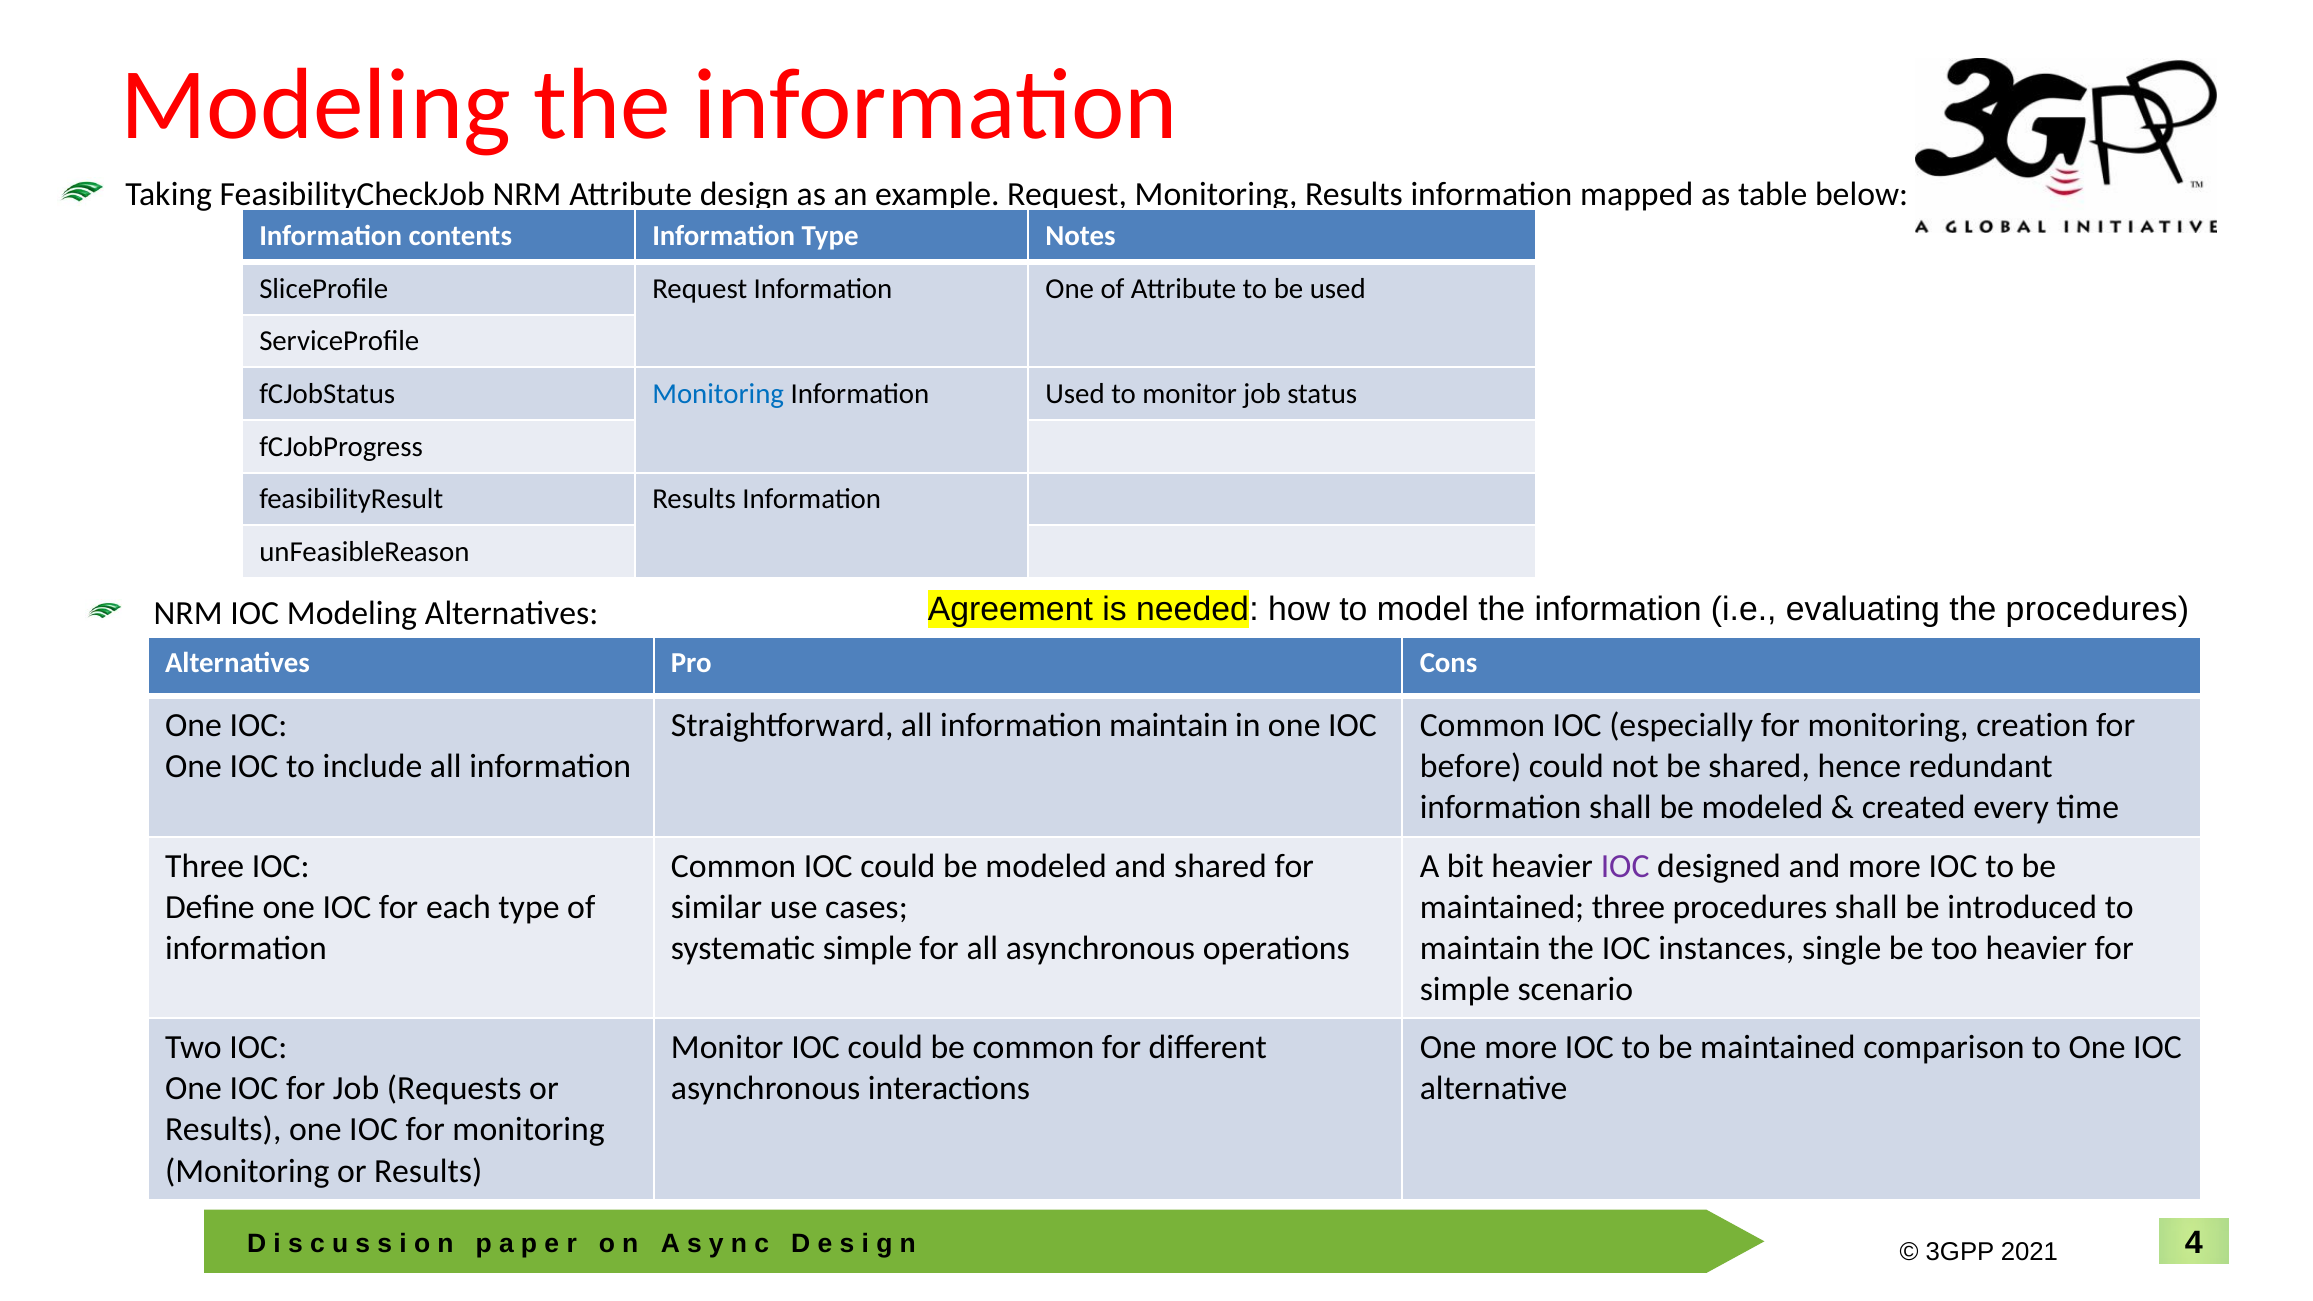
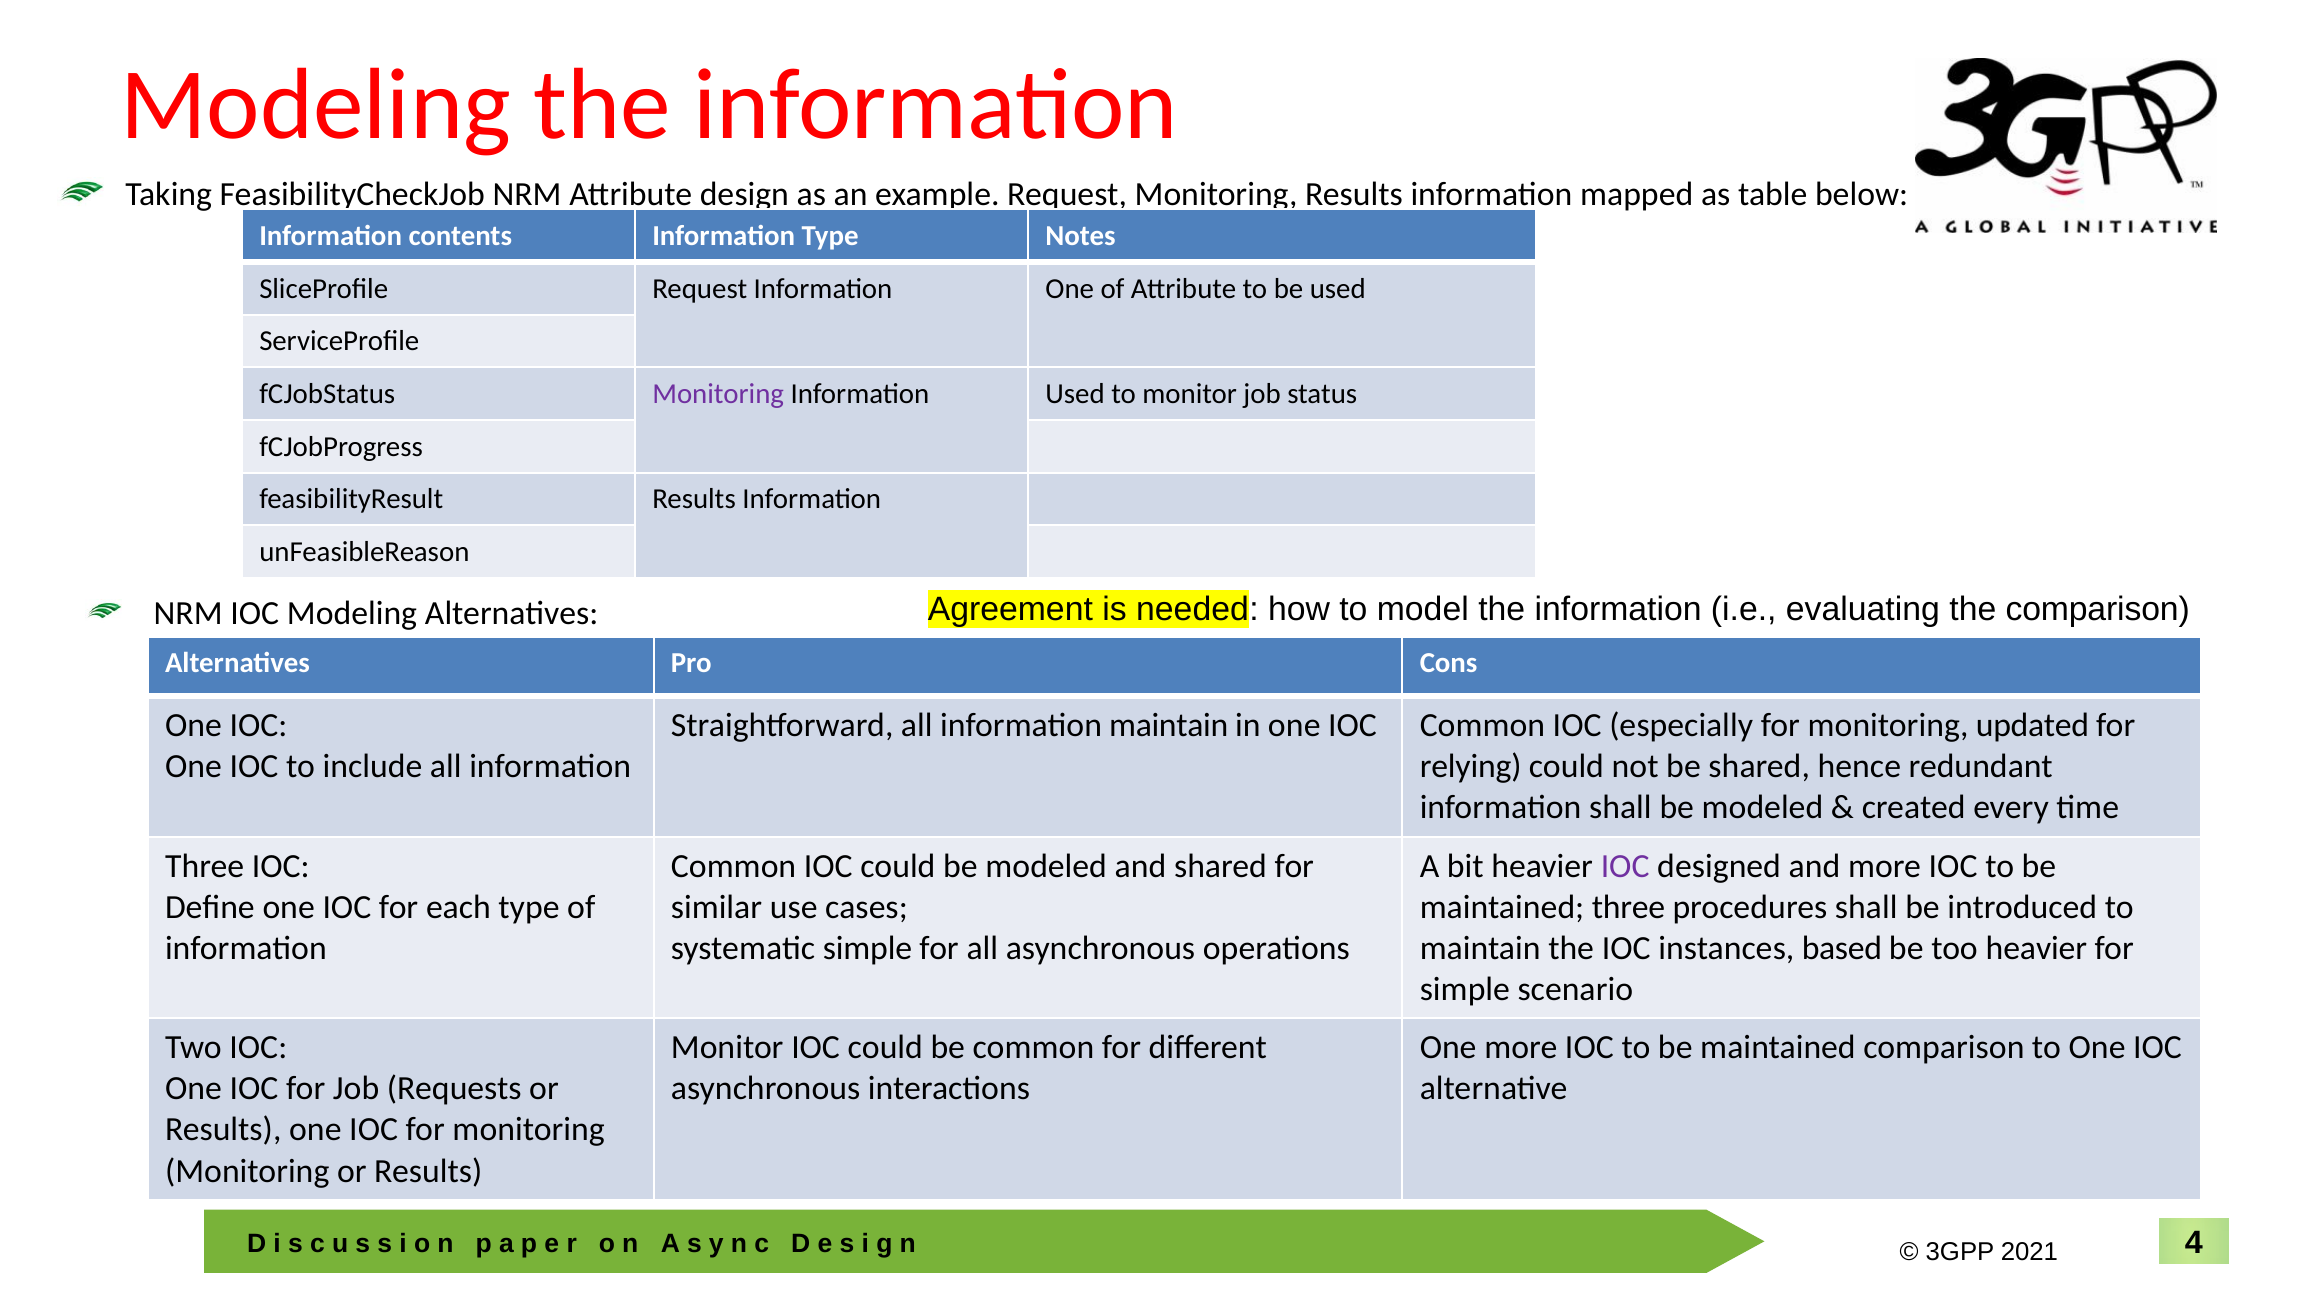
Monitoring at (718, 394) colour: blue -> purple
the procedures: procedures -> comparison
creation: creation -> updated
before: before -> relying
single: single -> based
